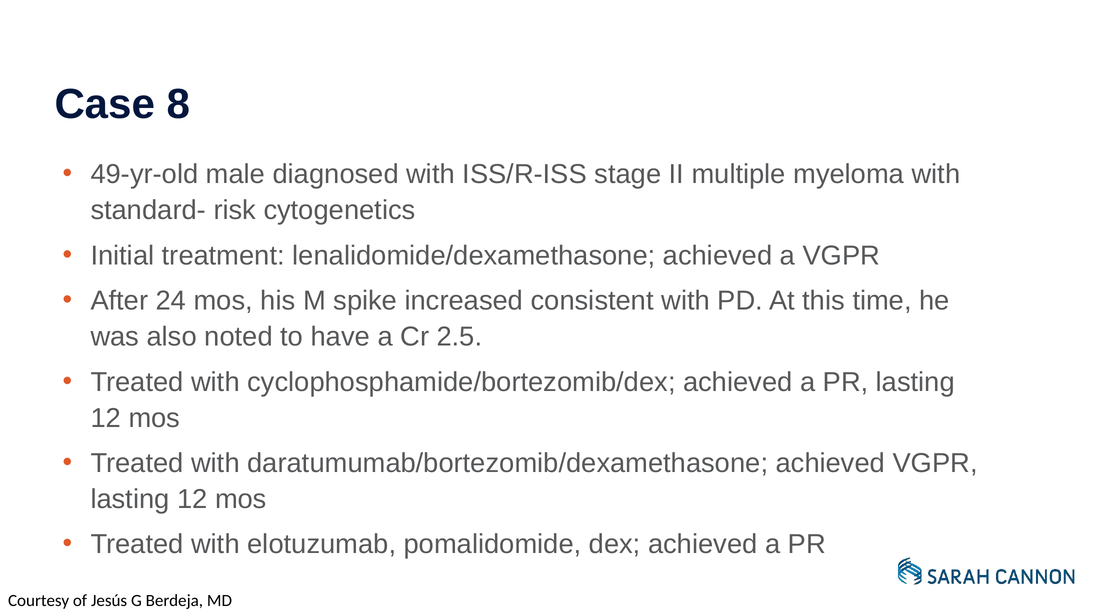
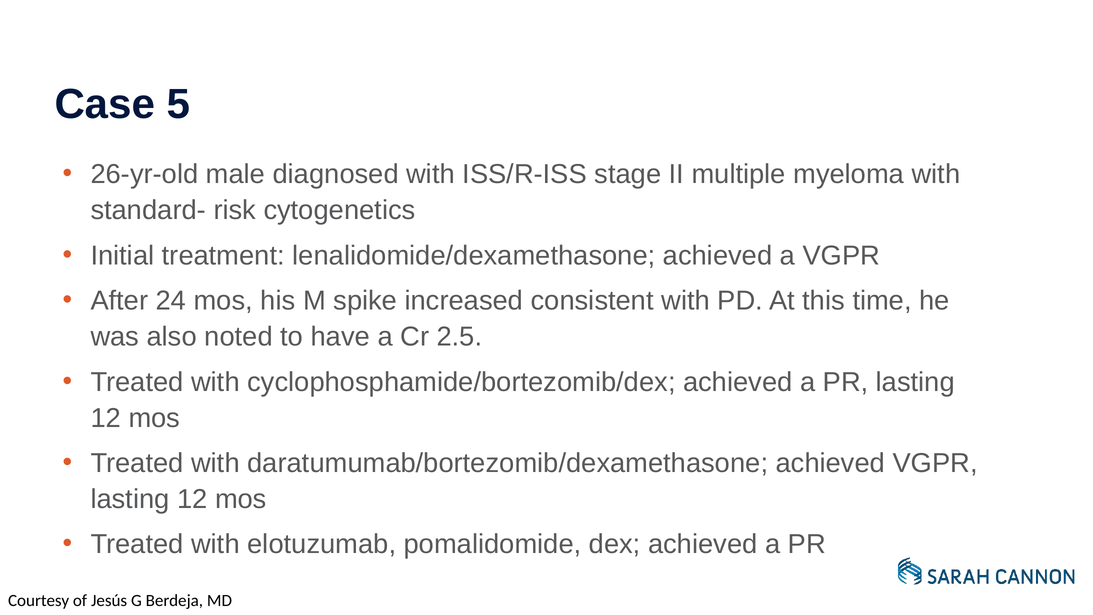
8: 8 -> 5
49-yr-old: 49-yr-old -> 26-yr-old
